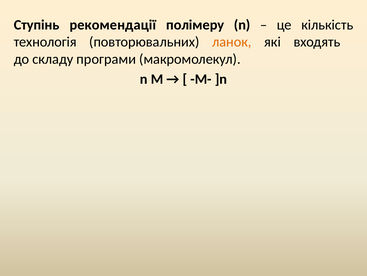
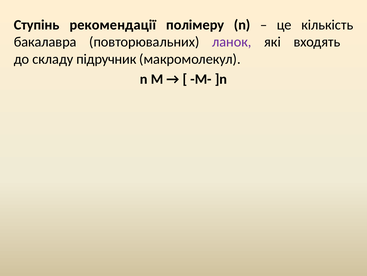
технологія: технологія -> бакалавра
ланок colour: orange -> purple
програми: програми -> підручник
